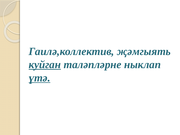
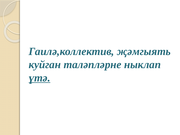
куйган underline: present -> none
